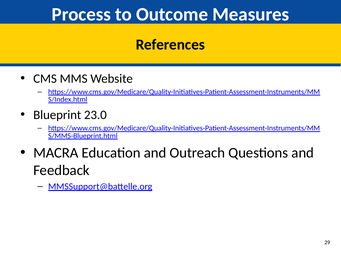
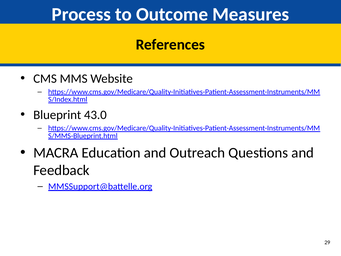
23.0: 23.0 -> 43.0
